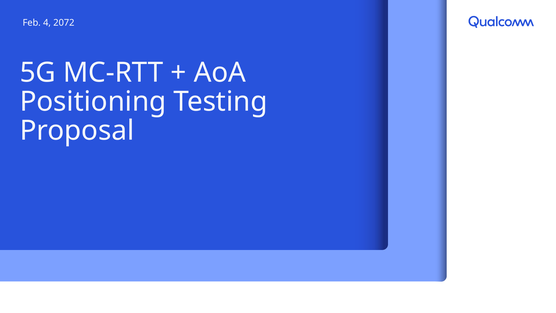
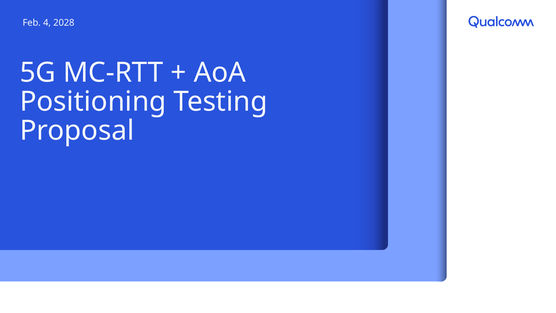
2072: 2072 -> 2028
